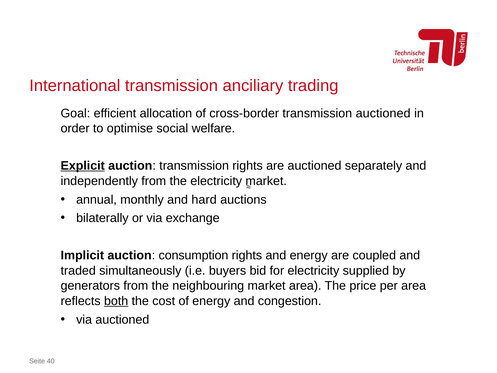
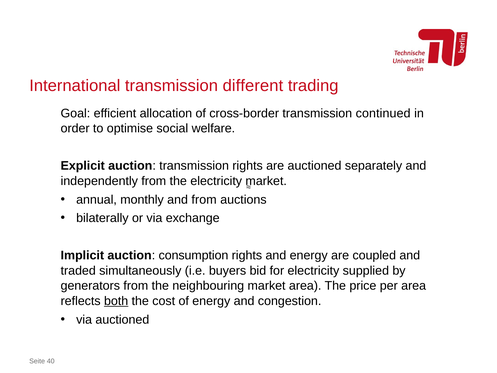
anciliary: anciliary -> different
transmission auctioned: auctioned -> continued
Explicit underline: present -> none
and hard: hard -> from
